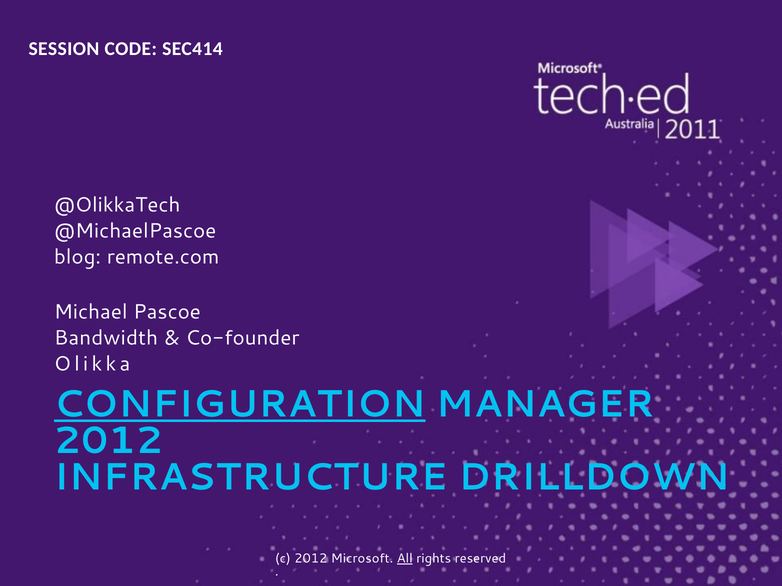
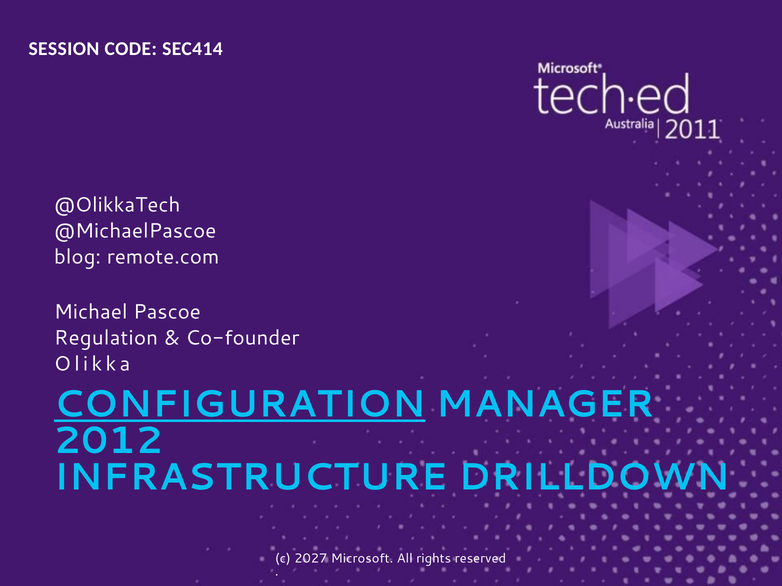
Bandwidth: Bandwidth -> Regulation
c 2012: 2012 -> 2027
All underline: present -> none
